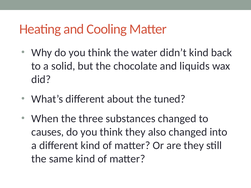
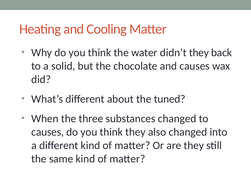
didn’t kind: kind -> they
and liquids: liquids -> causes
